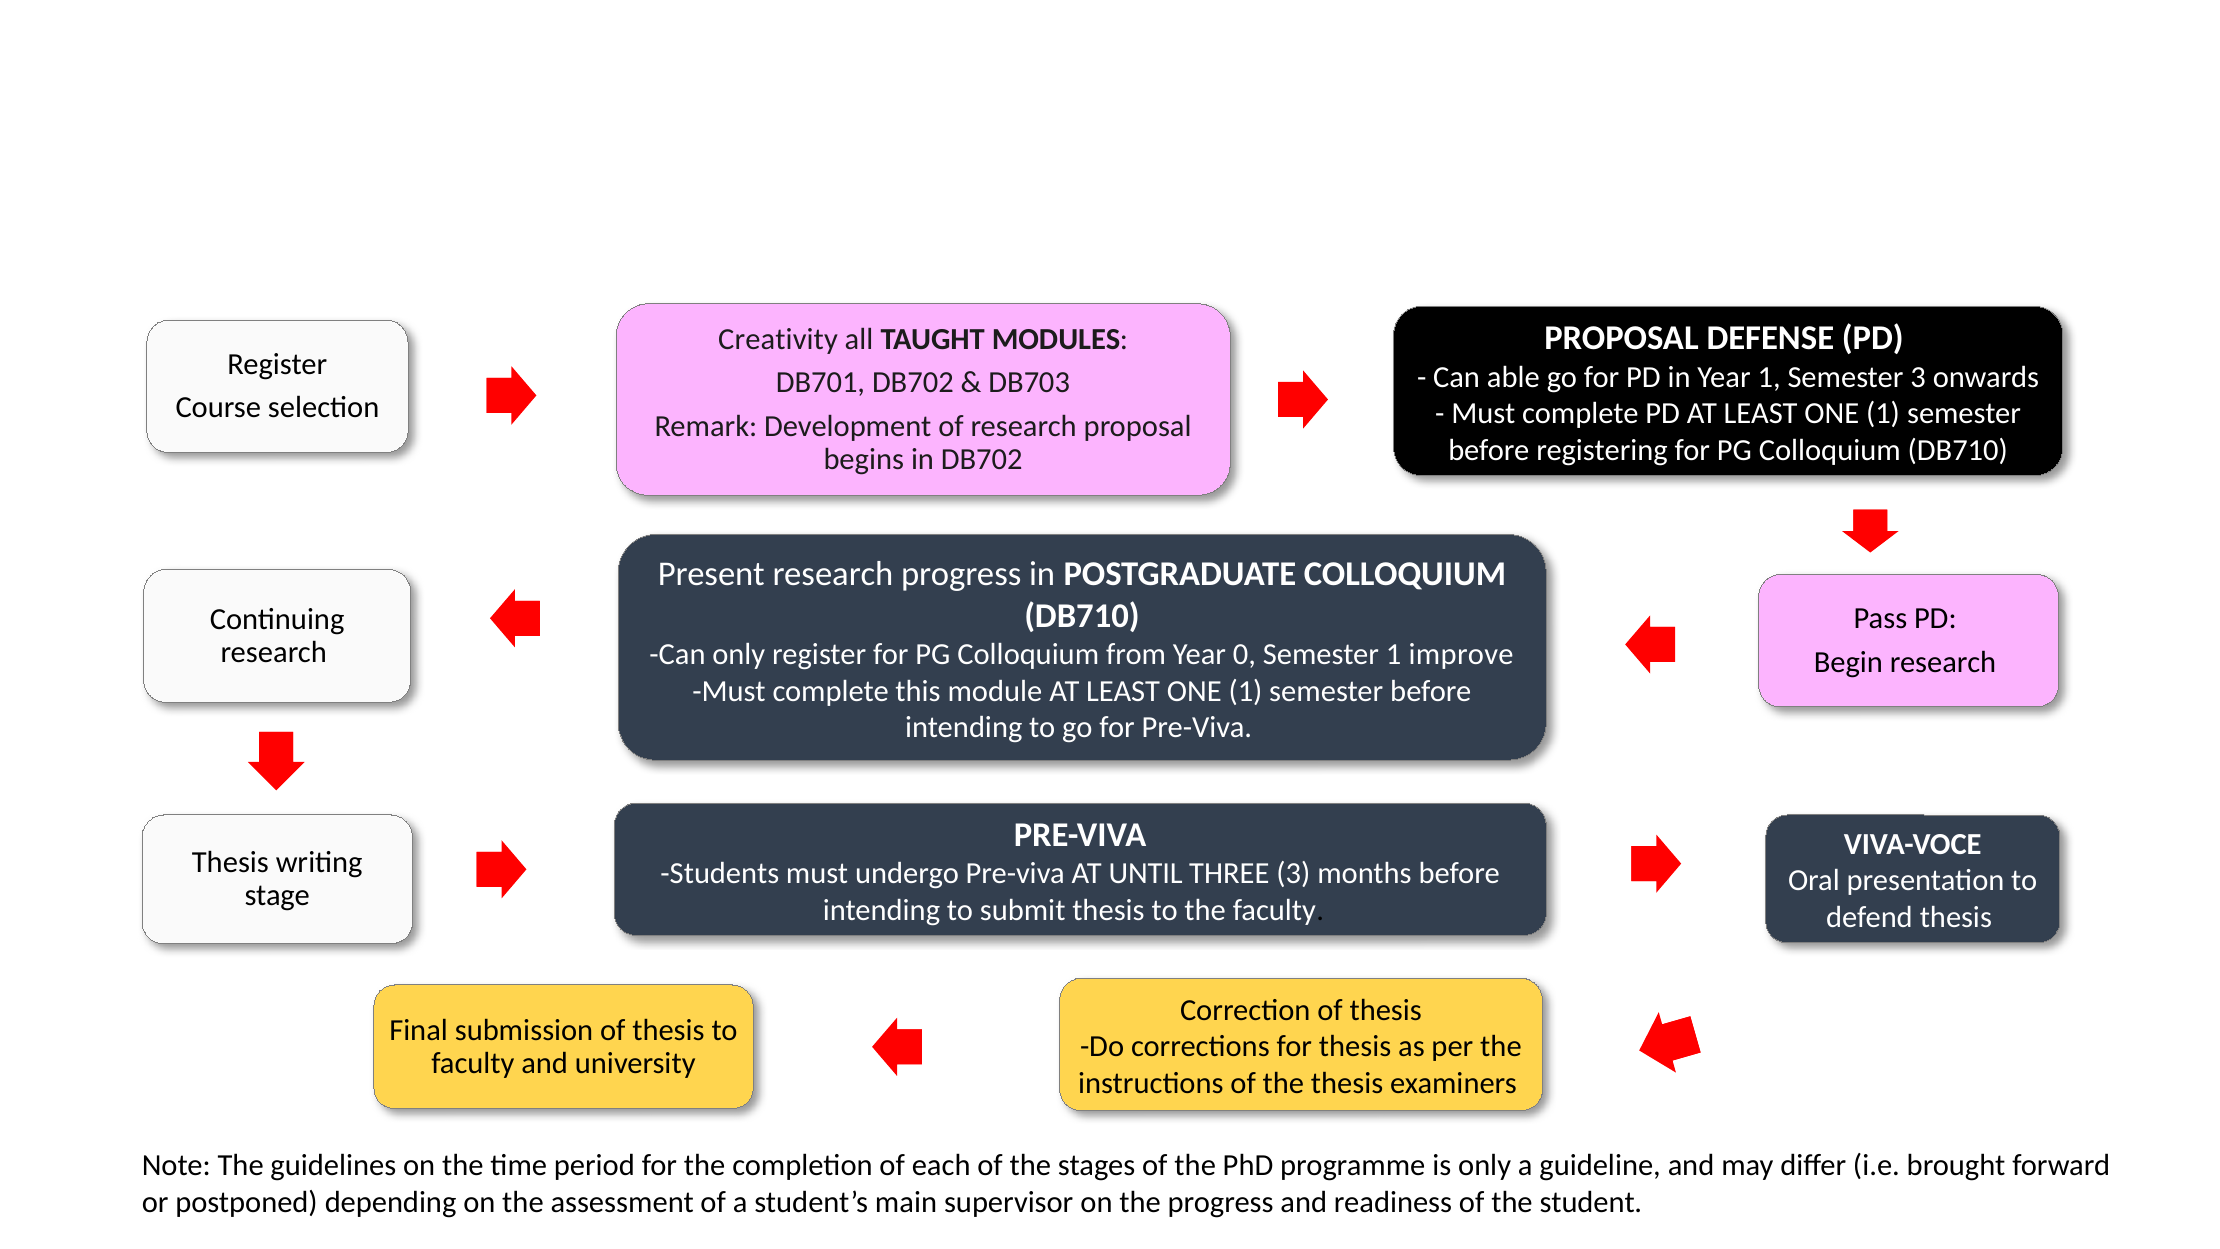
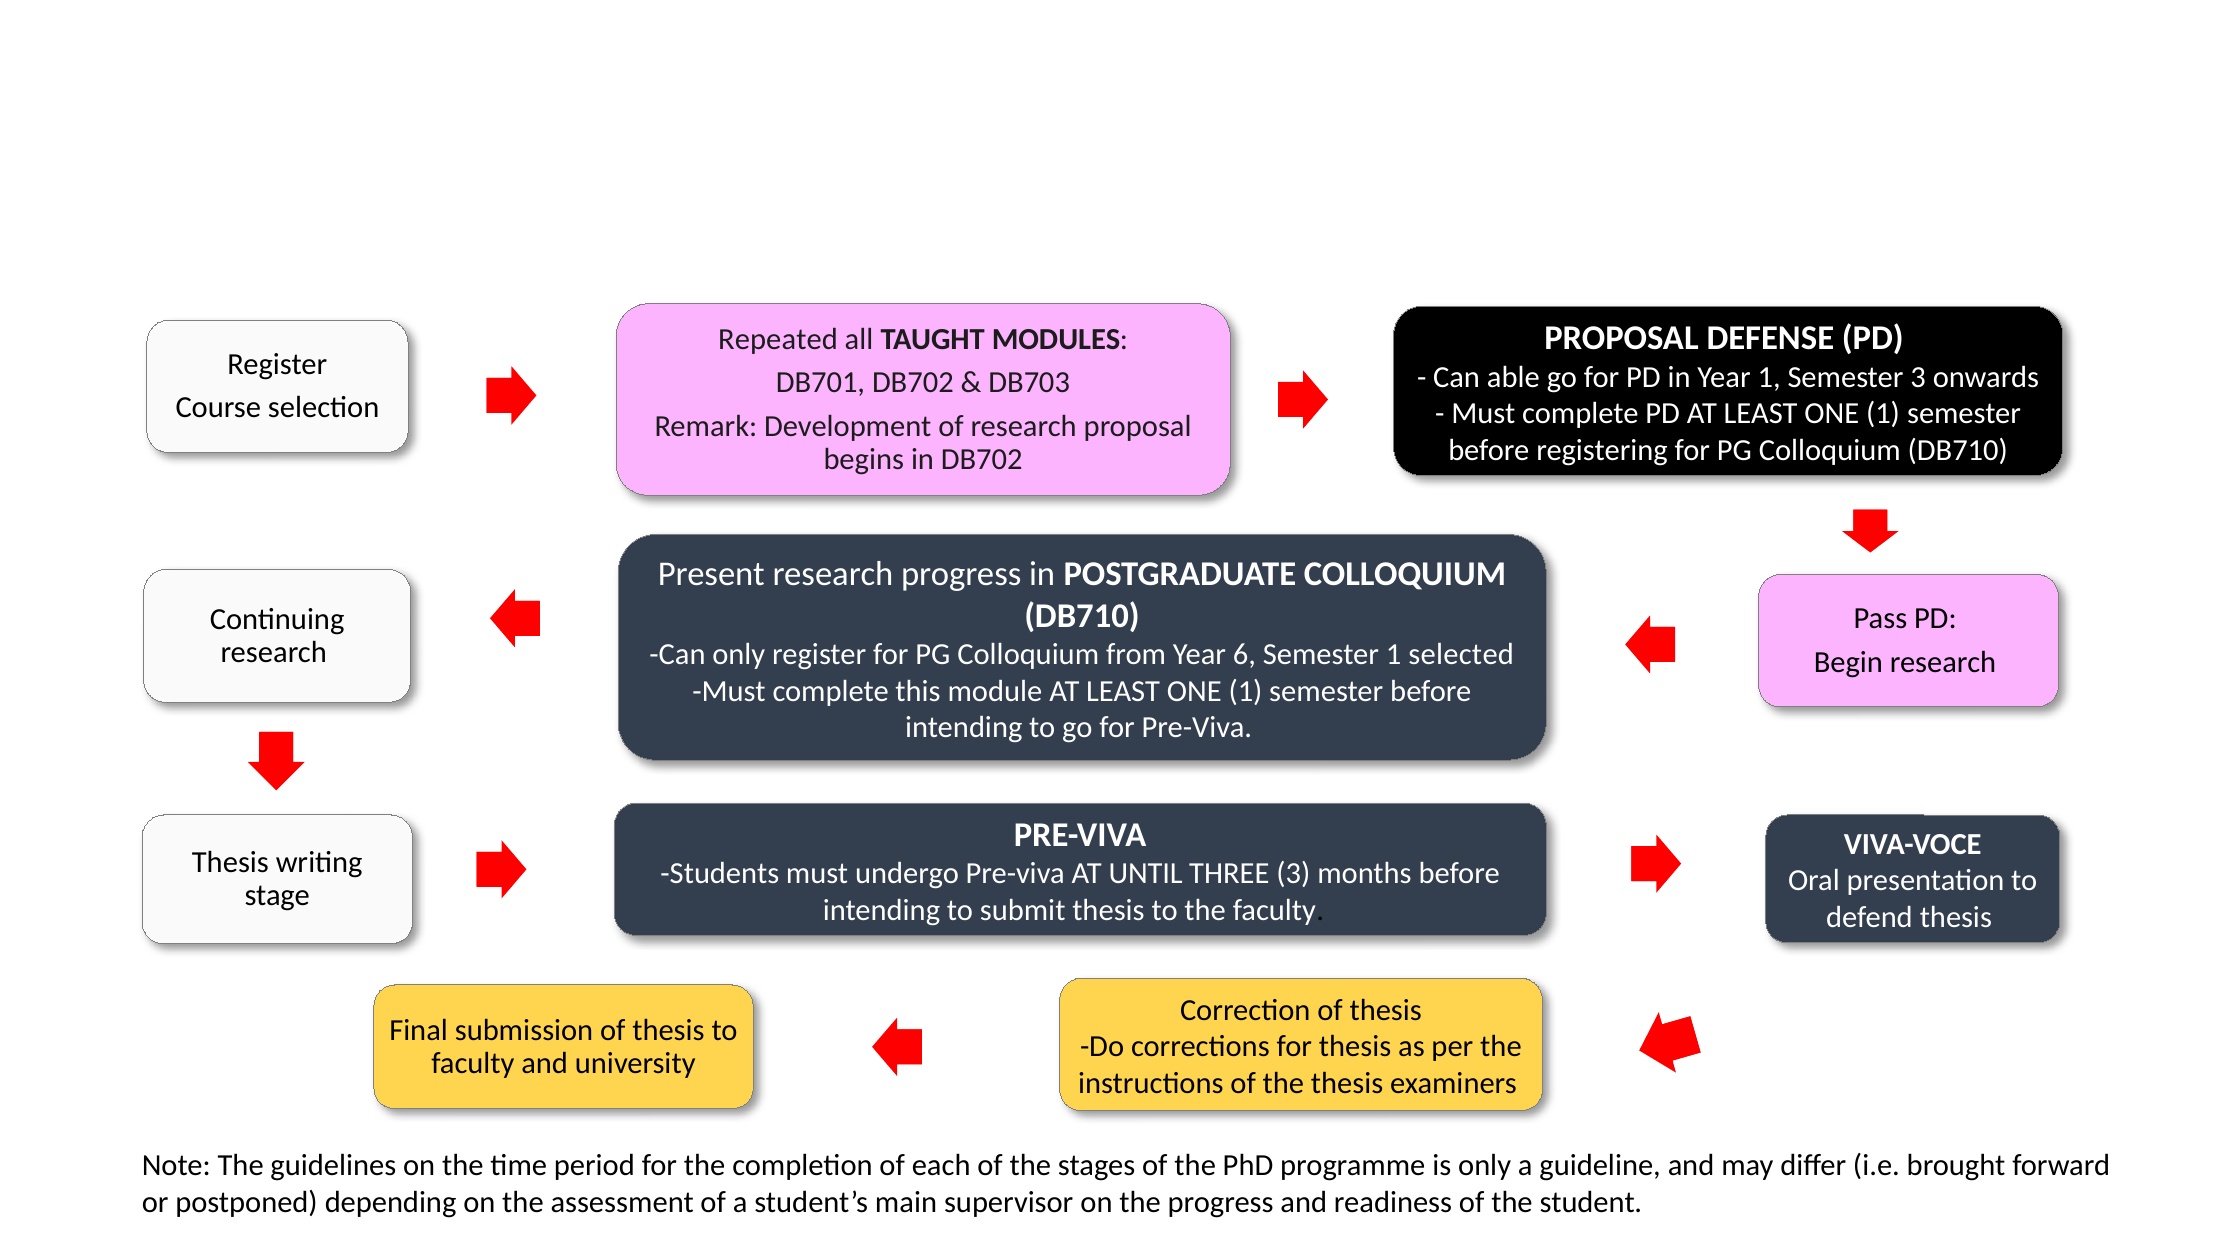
Creativity: Creativity -> Repeated
0: 0 -> 6
improve: improve -> selected
